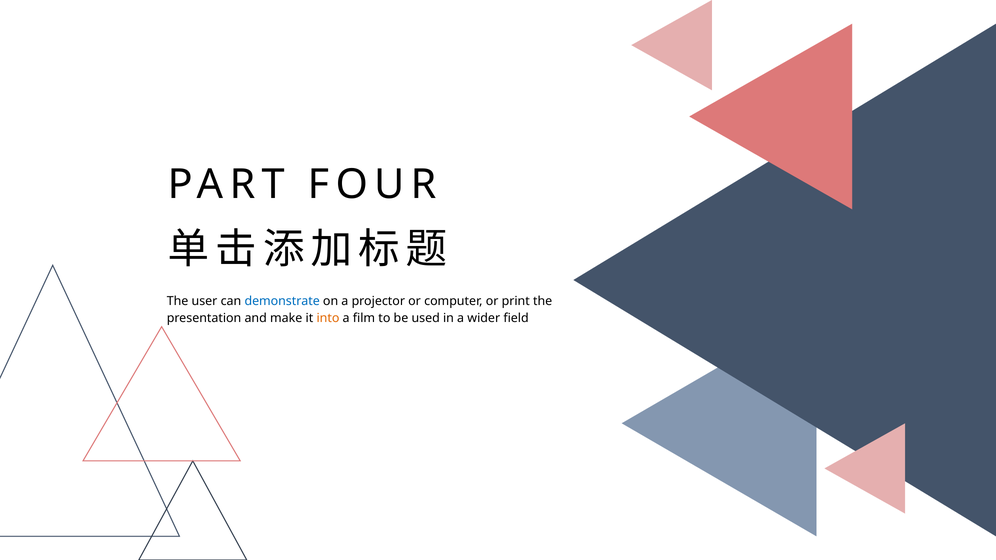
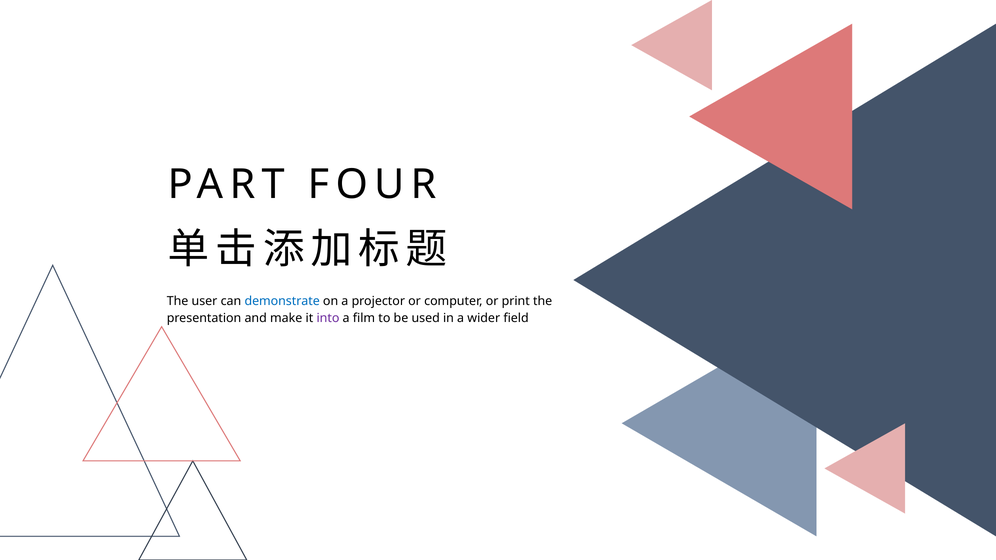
into colour: orange -> purple
